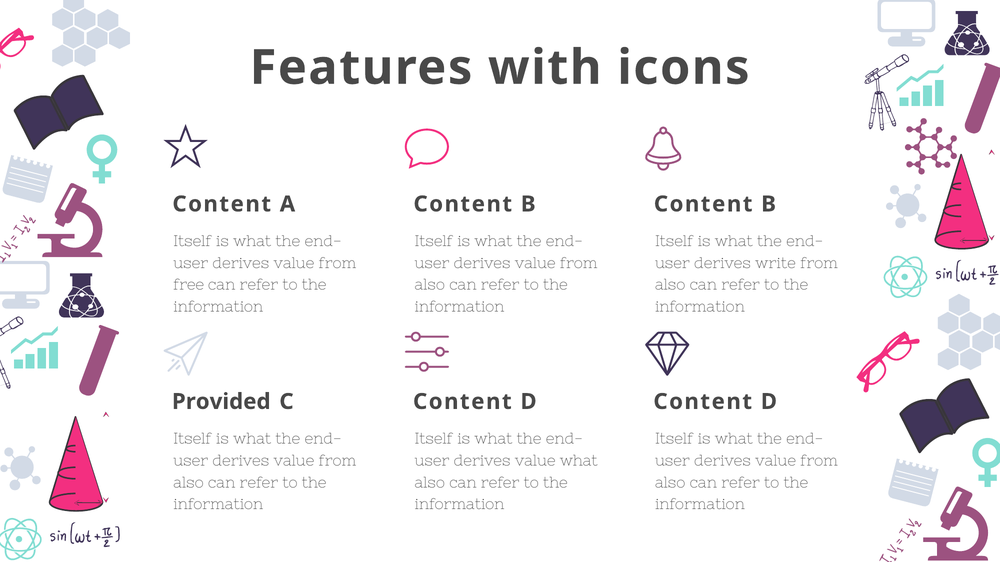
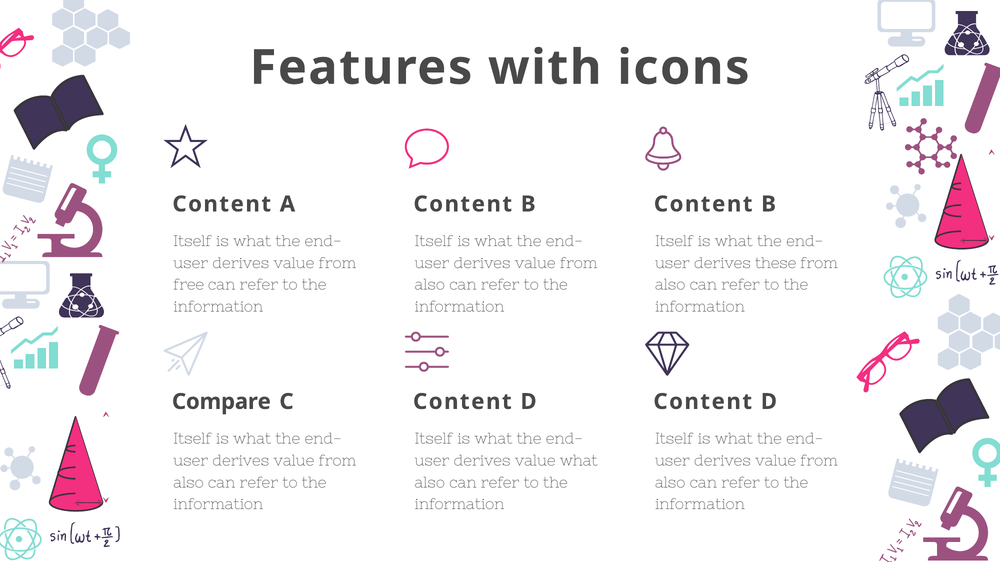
write: write -> these
Provided: Provided -> Compare
